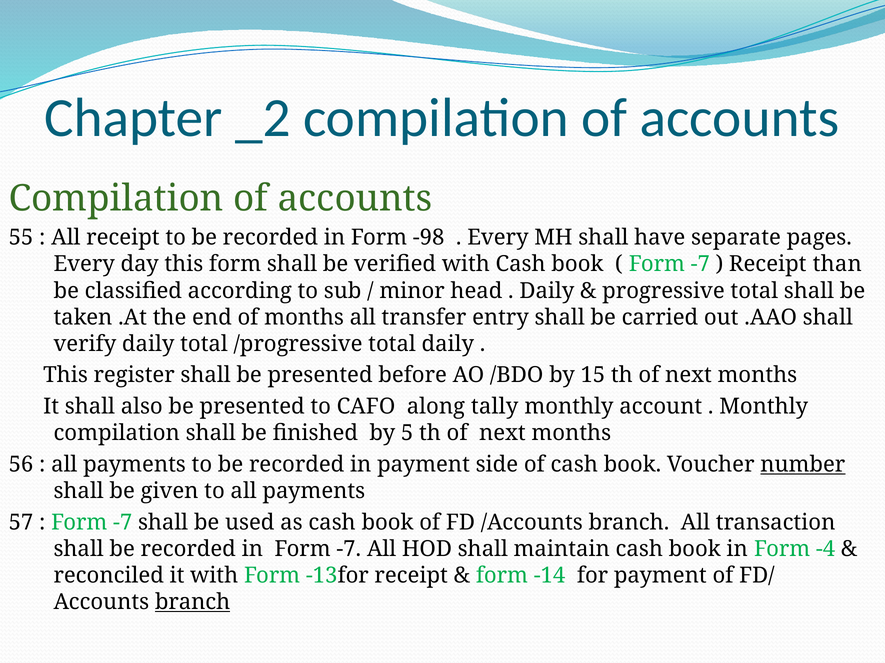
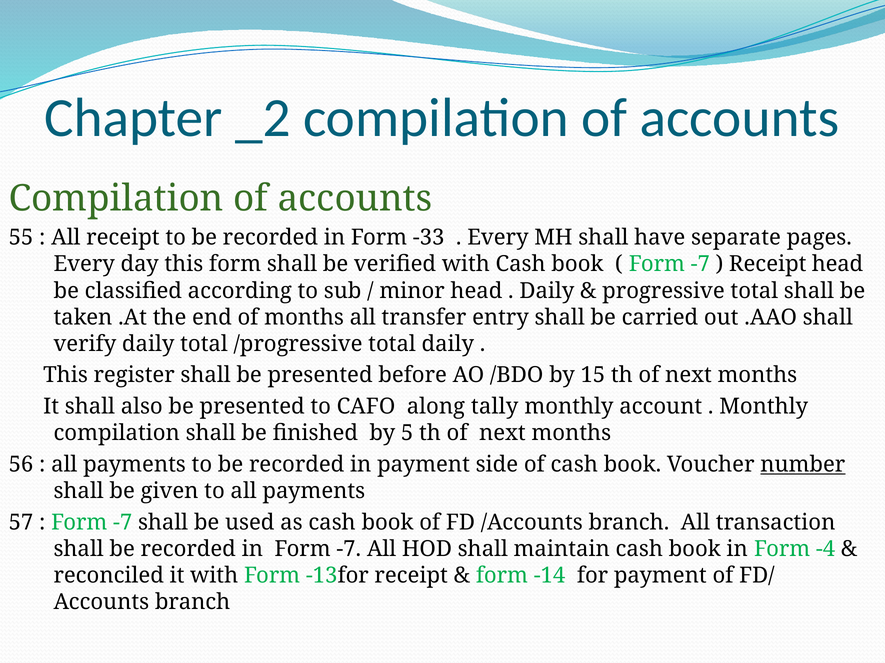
-98: -98 -> -33
Receipt than: than -> head
branch at (193, 603) underline: present -> none
